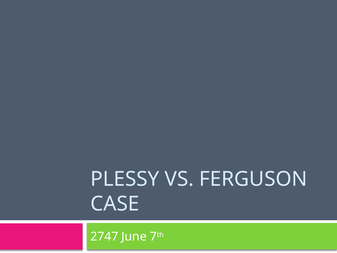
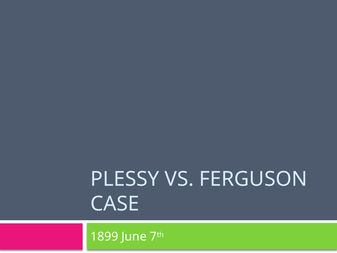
2747: 2747 -> 1899
